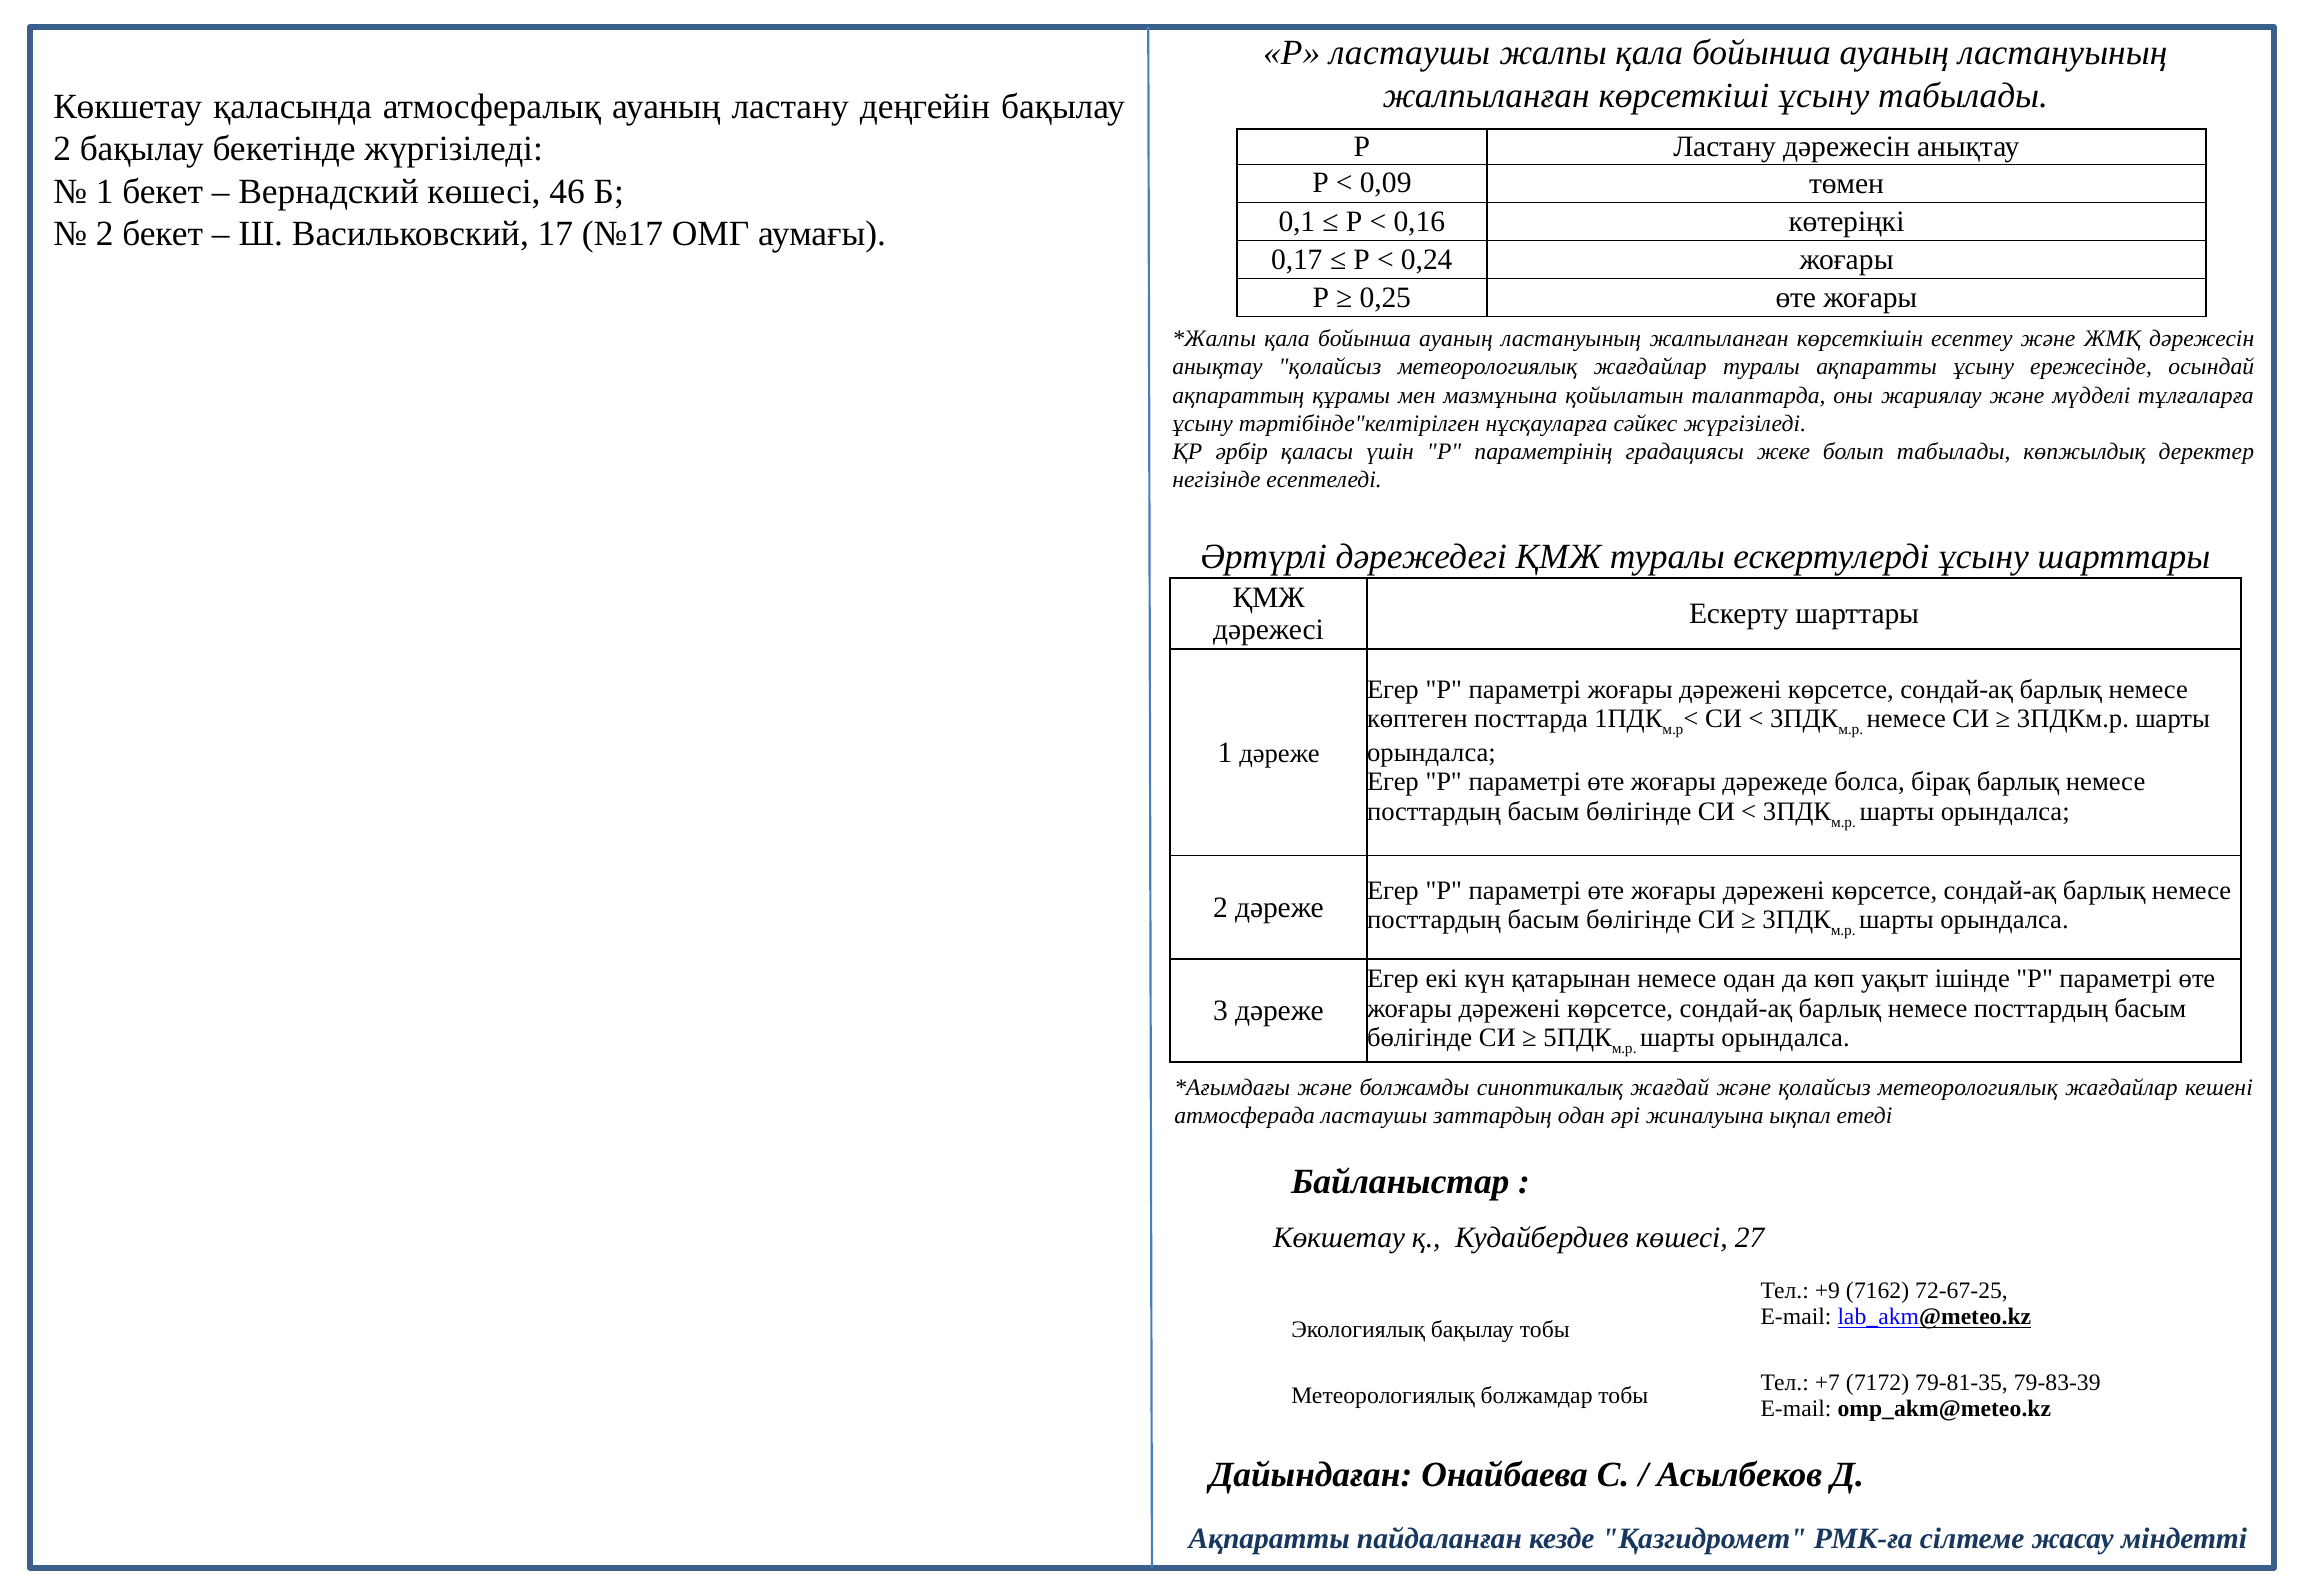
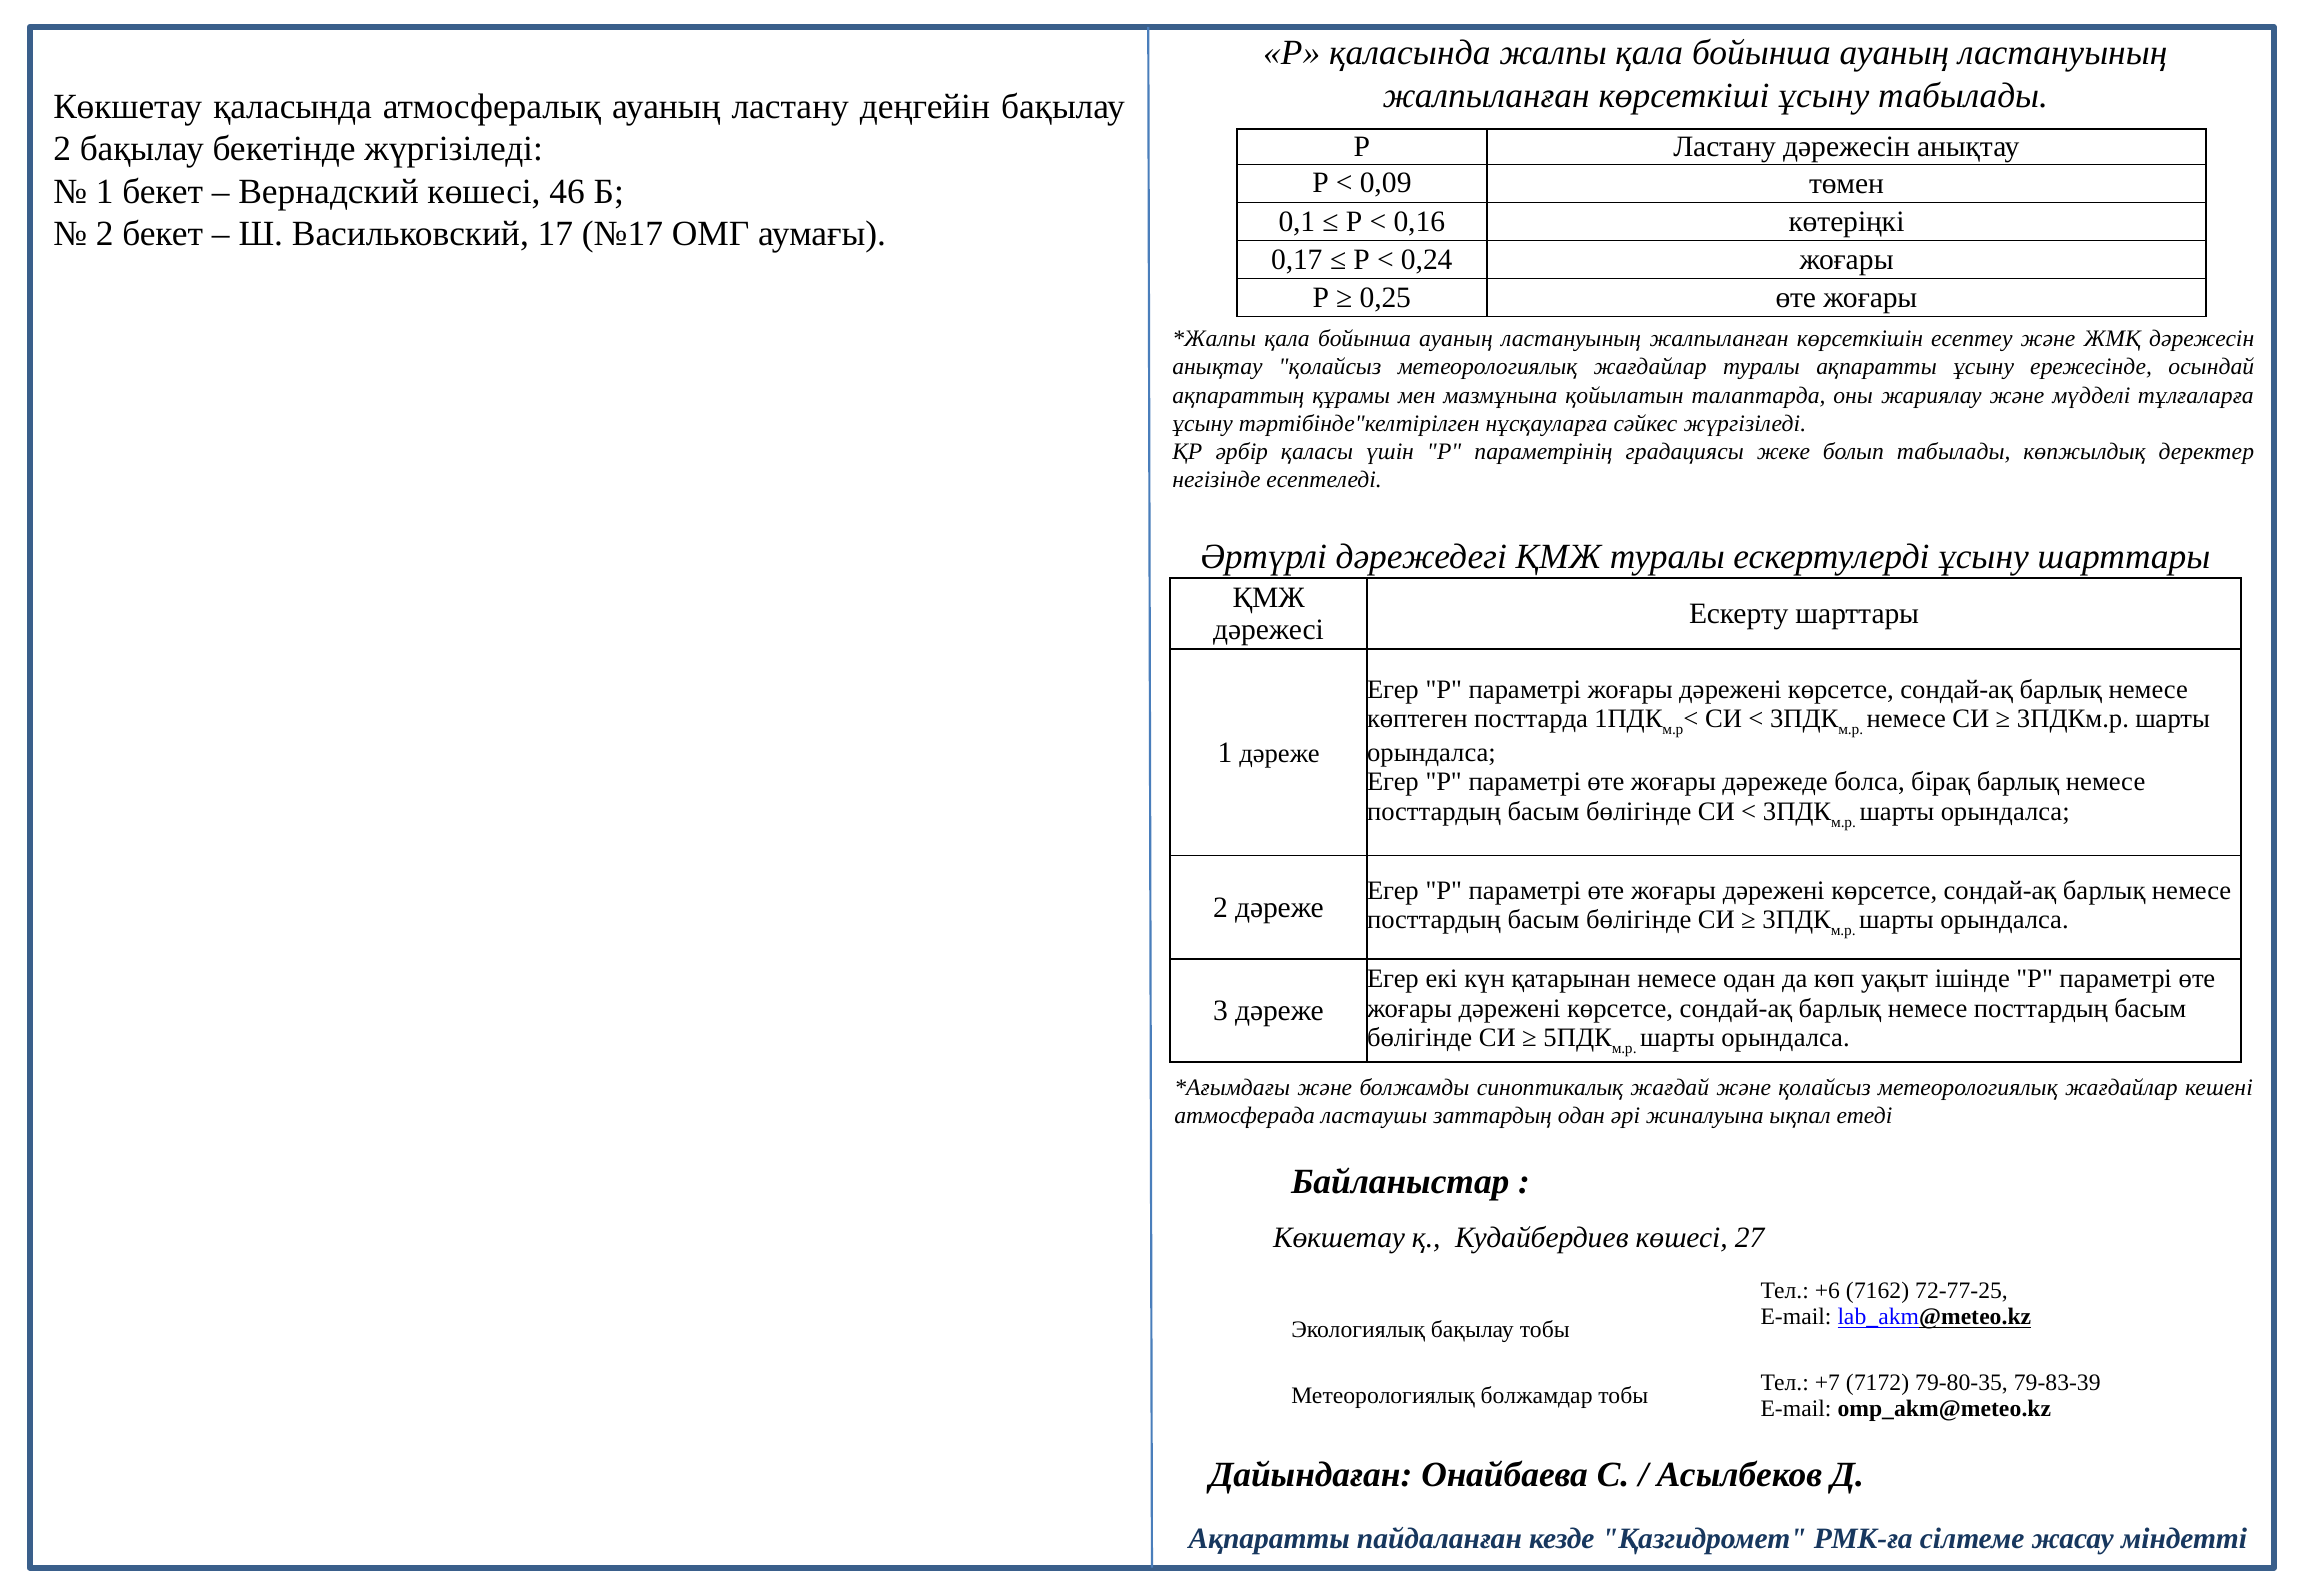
Р ластаушы: ластаушы -> қаласында
+9: +9 -> +6
72-67-25: 72-67-25 -> 72-77-25
79-81-35: 79-81-35 -> 79-80-35
